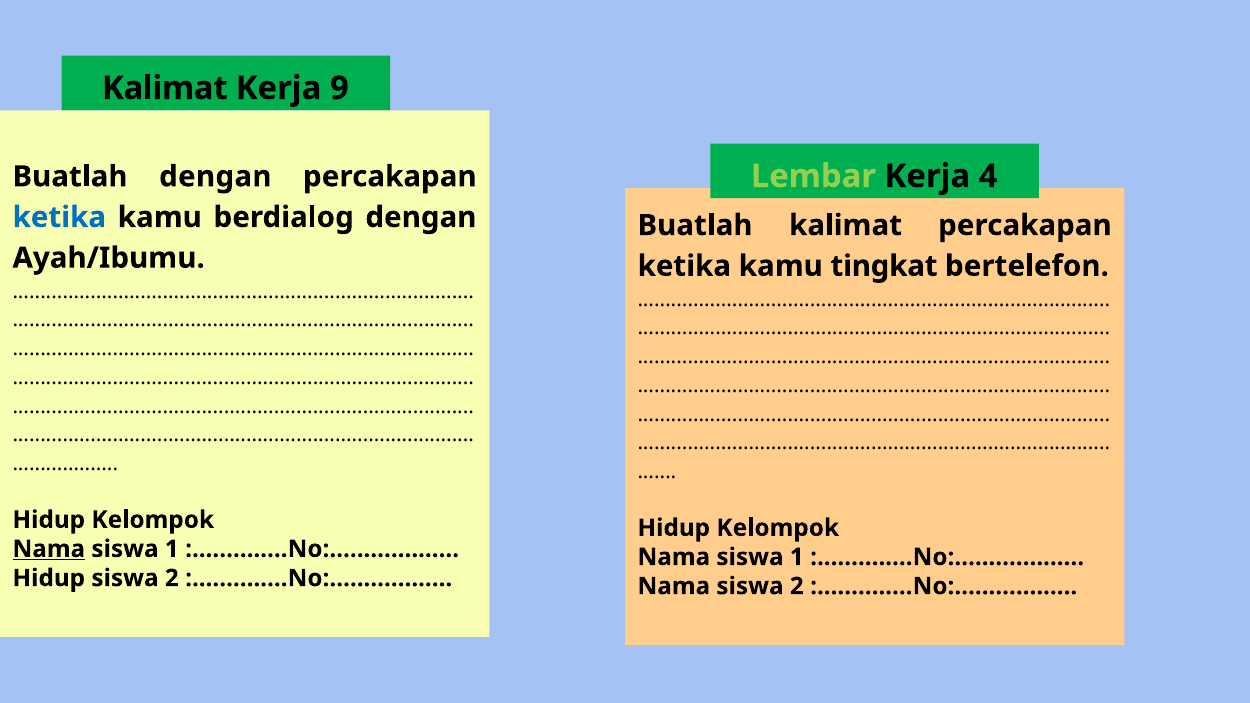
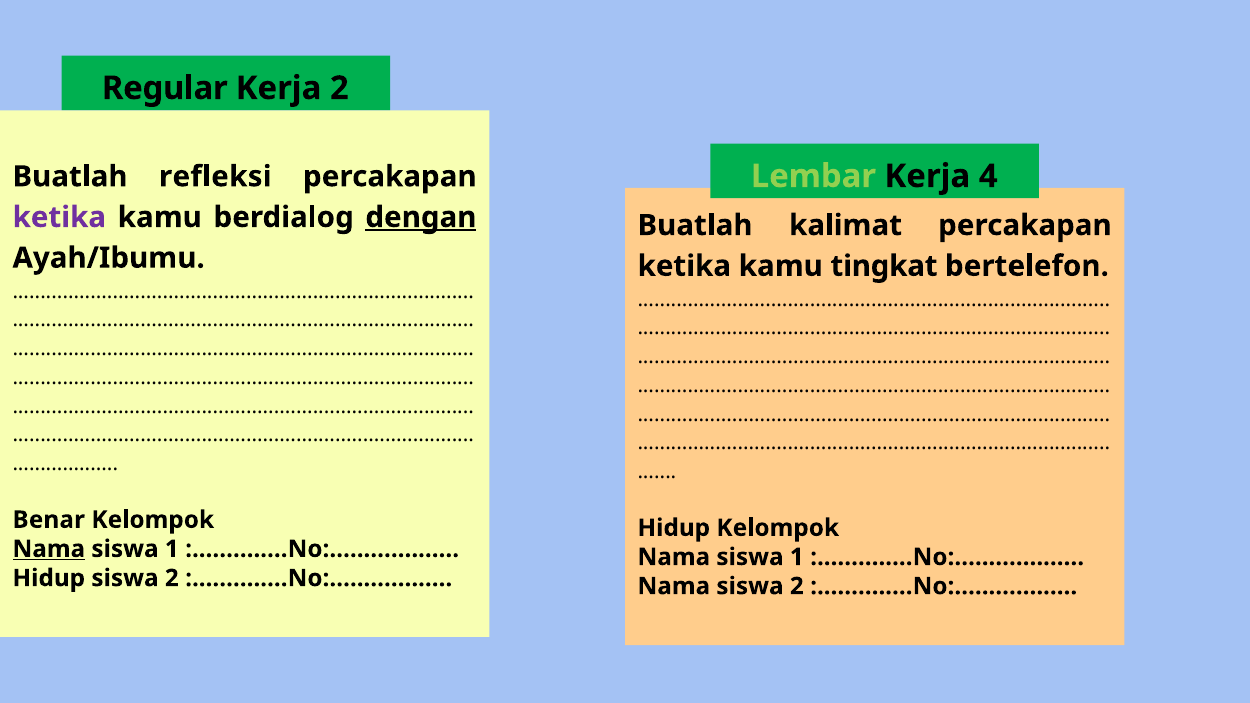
Kalimat at (165, 88): Kalimat -> Regular
Kerja 9: 9 -> 2
Buatlah dengan: dengan -> refleksi
ketika at (59, 217) colour: blue -> purple
dengan at (421, 217) underline: none -> present
Hidup at (49, 520): Hidup -> Benar
